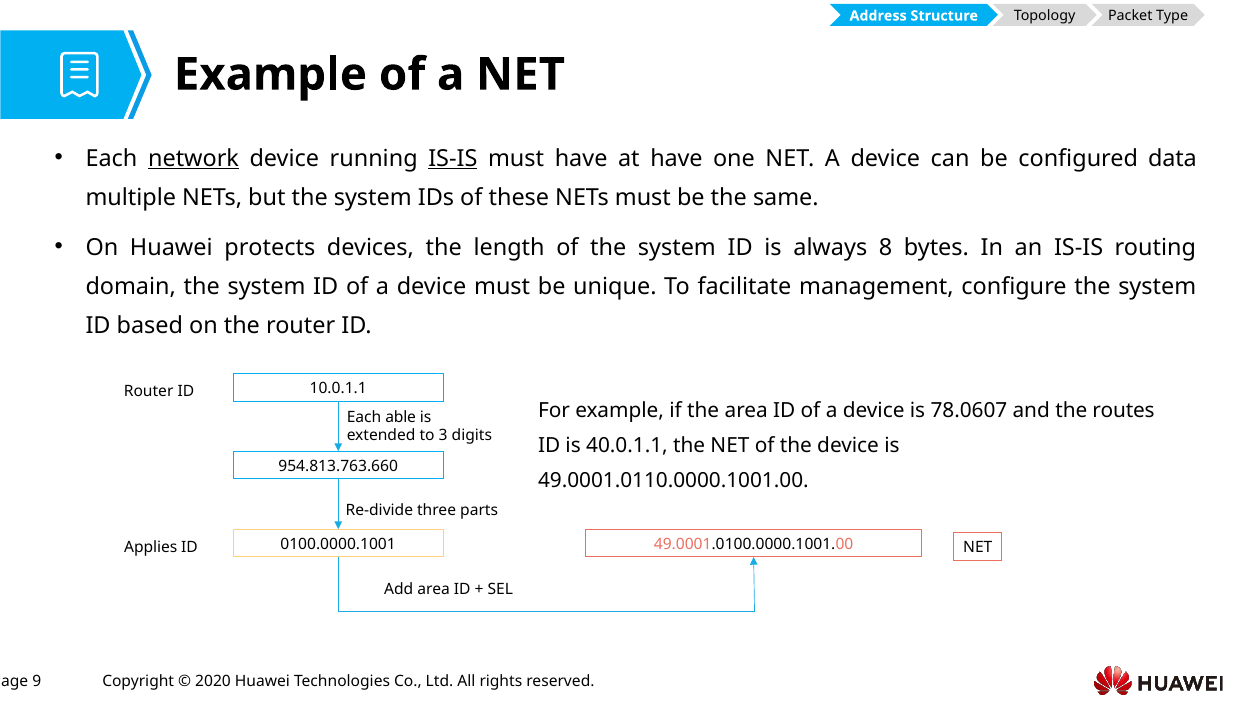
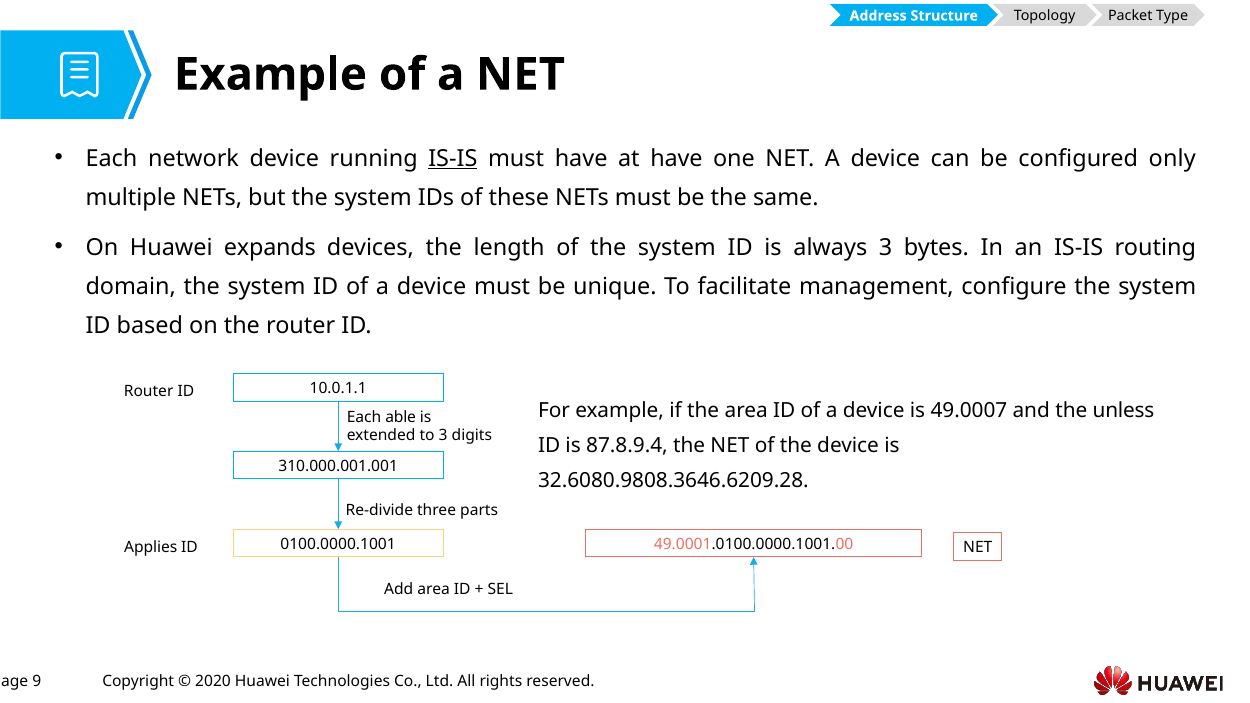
network underline: present -> none
data: data -> only
protects: protects -> expands
always 8: 8 -> 3
78.0607: 78.0607 -> 49.0007
routes: routes -> unless
40.0.1.1: 40.0.1.1 -> 87.8.9.4
954.813.763.660: 954.813.763.660 -> 310.000.001.001
49.0001.0110.0000.1001.00: 49.0001.0110.0000.1001.00 -> 32.6080.9808.3646.6209.28
